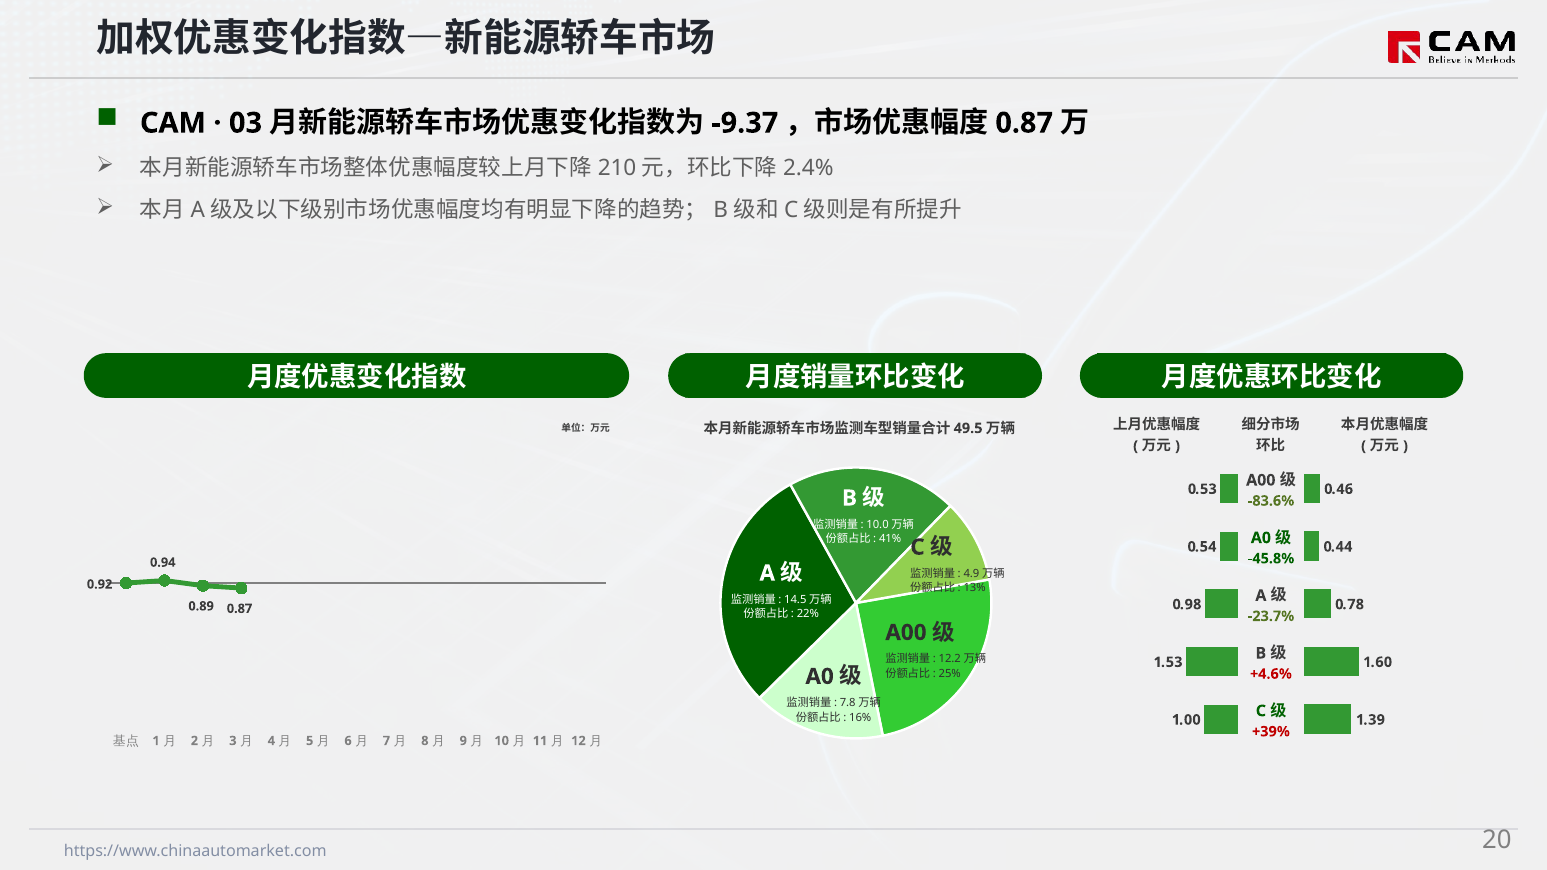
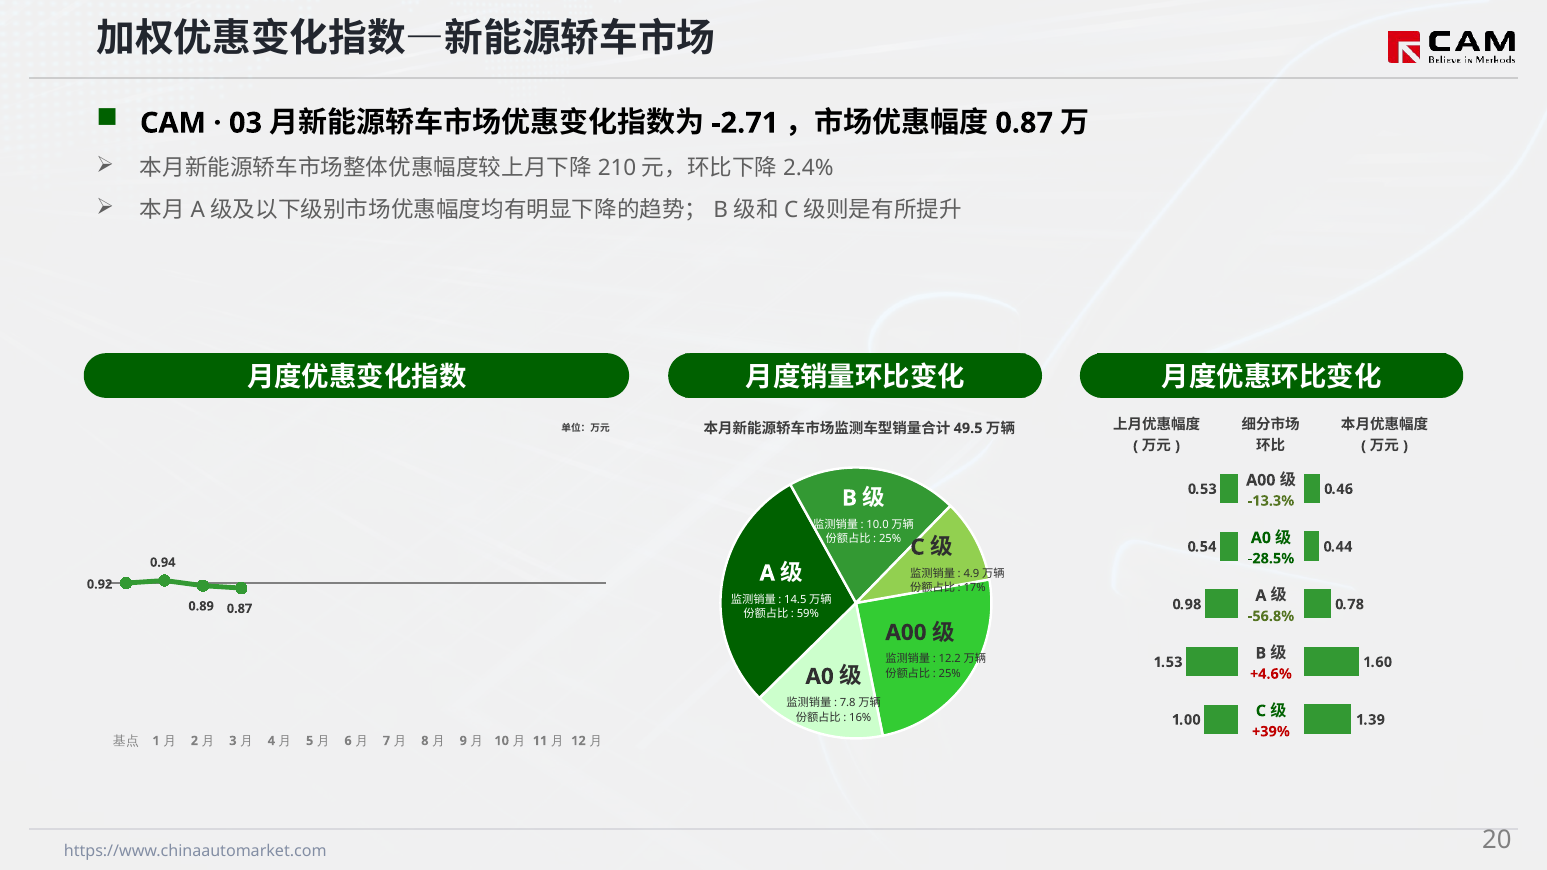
-9.37: -9.37 -> -2.71
-83.6%: -83.6% -> -13.3%
41% at (890, 539): 41% -> 25%
-45.8%: -45.8% -> -28.5%
13%: 13% -> 17%
22%: 22% -> 59%
-23.7%: -23.7% -> -56.8%
